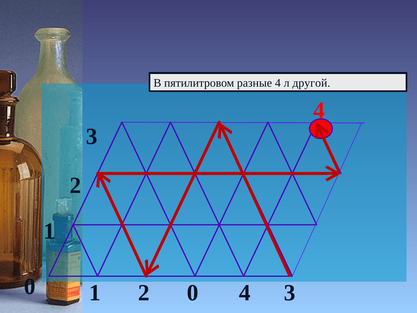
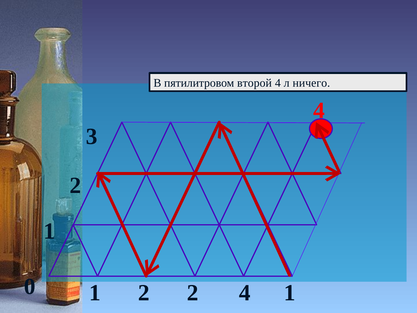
разные: разные -> второй
другой: другой -> ничего
2 0: 0 -> 2
4 3: 3 -> 1
